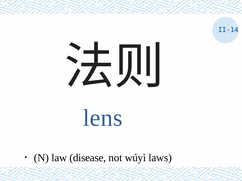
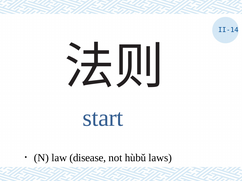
lens: lens -> start
wúyì: wúyì -> hùbǔ
